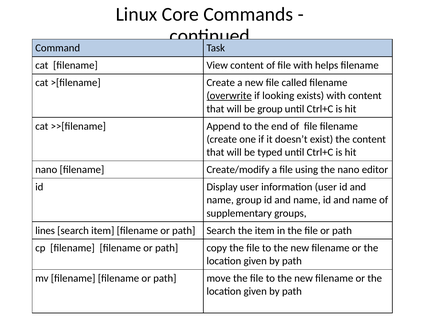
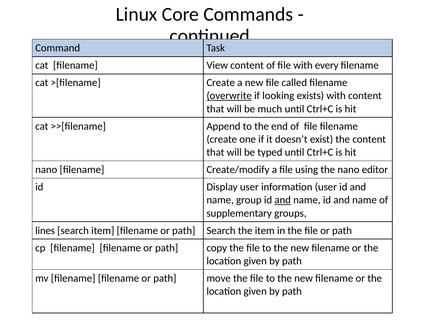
helps: helps -> every
be group: group -> much
and at (283, 200) underline: none -> present
